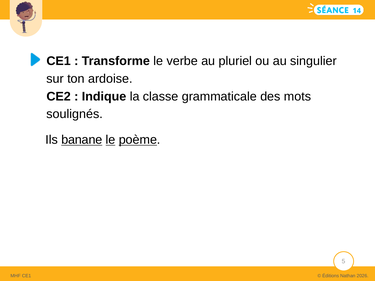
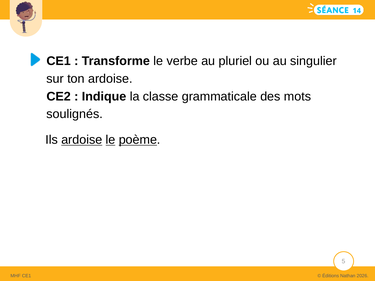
Ils banane: banane -> ardoise
